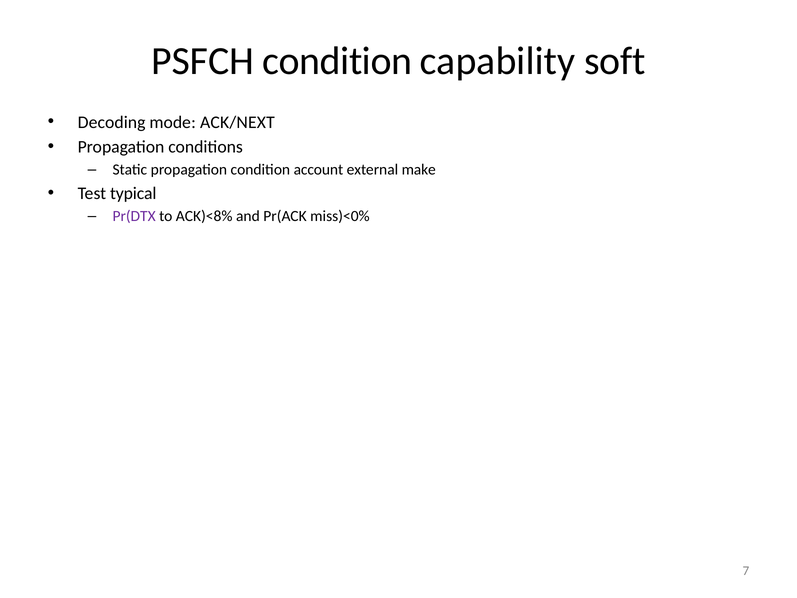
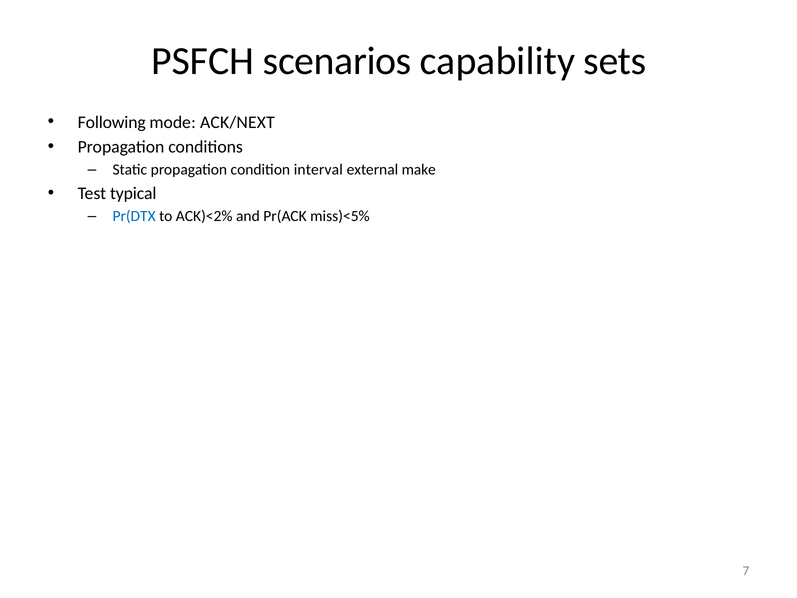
PSFCH condition: condition -> scenarios
soft: soft -> sets
Decoding: Decoding -> Following
account: account -> interval
Pr(DTX colour: purple -> blue
ACK)<8%: ACK)<8% -> ACK)<2%
miss)<0%: miss)<0% -> miss)<5%
